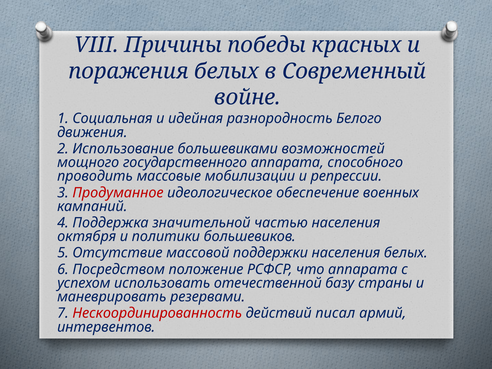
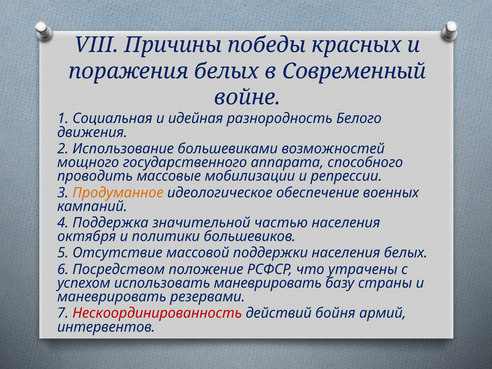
Продуманное colour: red -> orange
что аппарата: аппарата -> утрачены
использовать отечественной: отечественной -> маневрировать
писал: писал -> бойня
